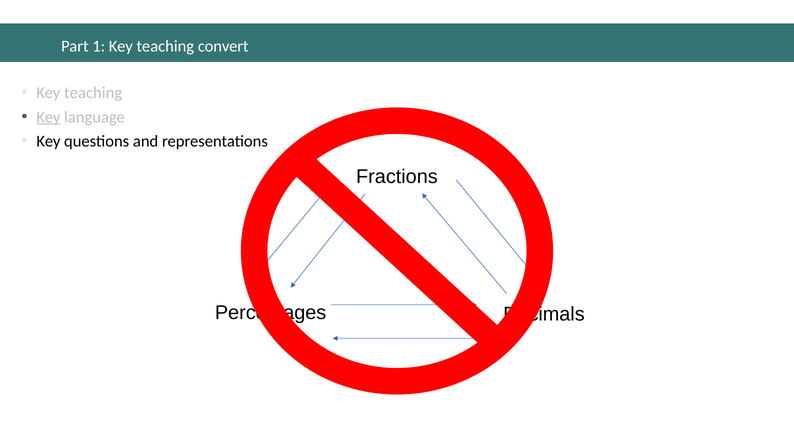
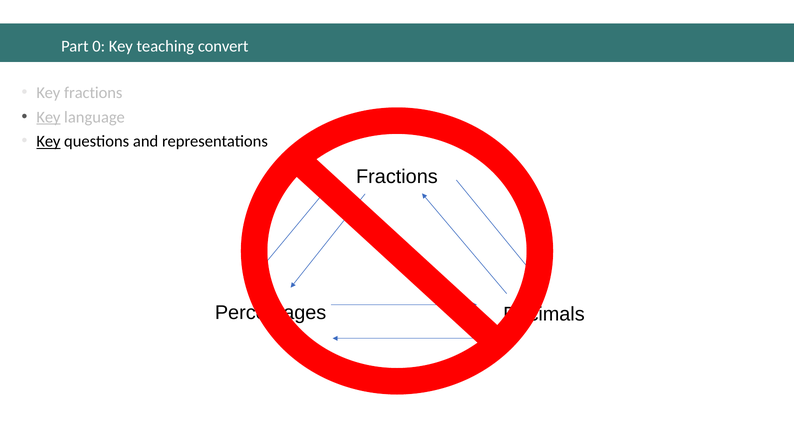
1: 1 -> 0
teaching at (93, 93): teaching -> fractions
Key at (48, 141) underline: none -> present
